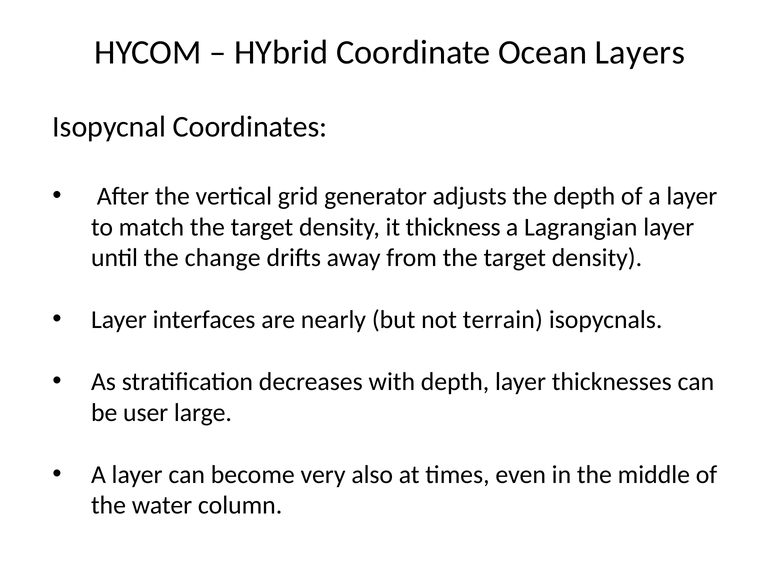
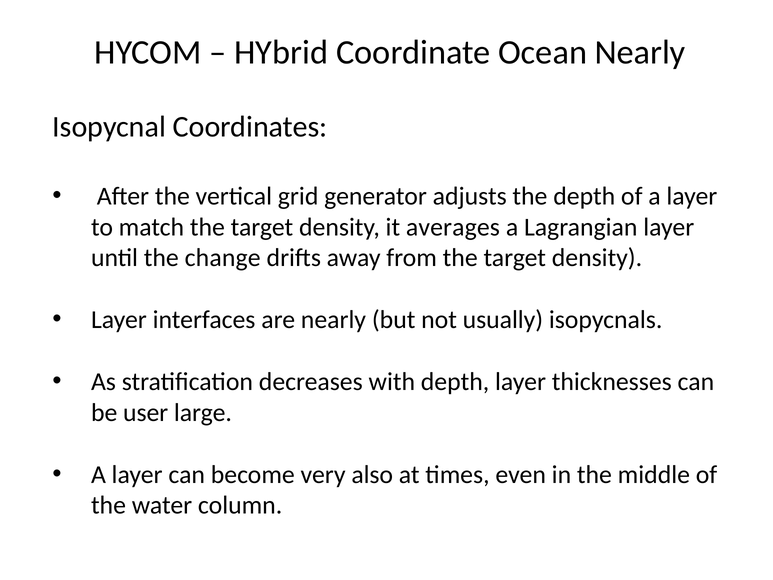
Ocean Layers: Layers -> Nearly
thickness: thickness -> averages
terrain: terrain -> usually
